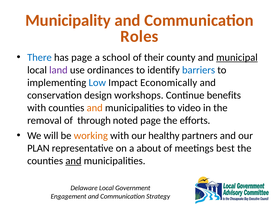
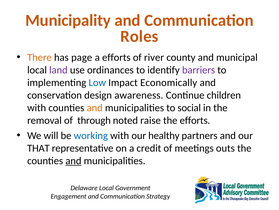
There colour: blue -> orange
a school: school -> efforts
their: their -> river
municipal underline: present -> none
barriers colour: blue -> purple
workshops: workshops -> awareness
benefits: benefits -> children
video: video -> social
noted page: page -> raise
working colour: orange -> blue
PLAN: PLAN -> THAT
about: about -> credit
best: best -> outs
